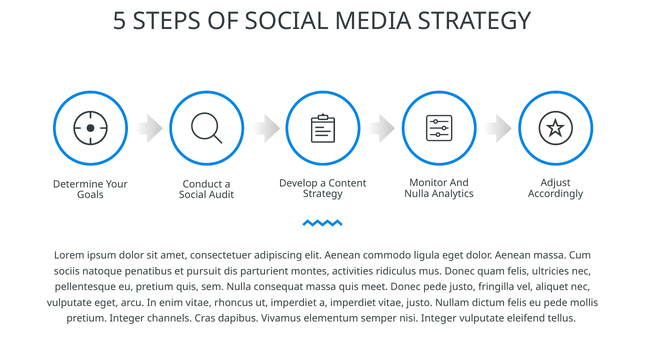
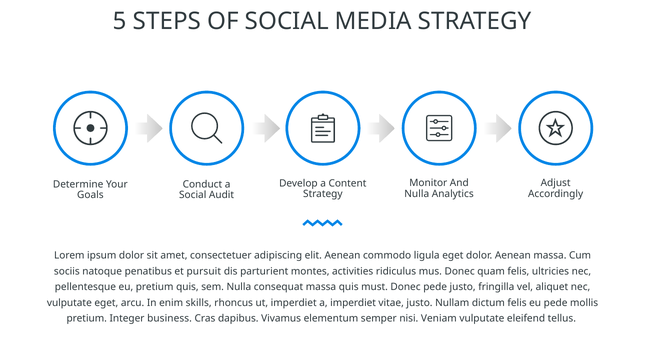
meet: meet -> must
enim vitae: vitae -> skills
channels: channels -> business
nisi Integer: Integer -> Veniam
